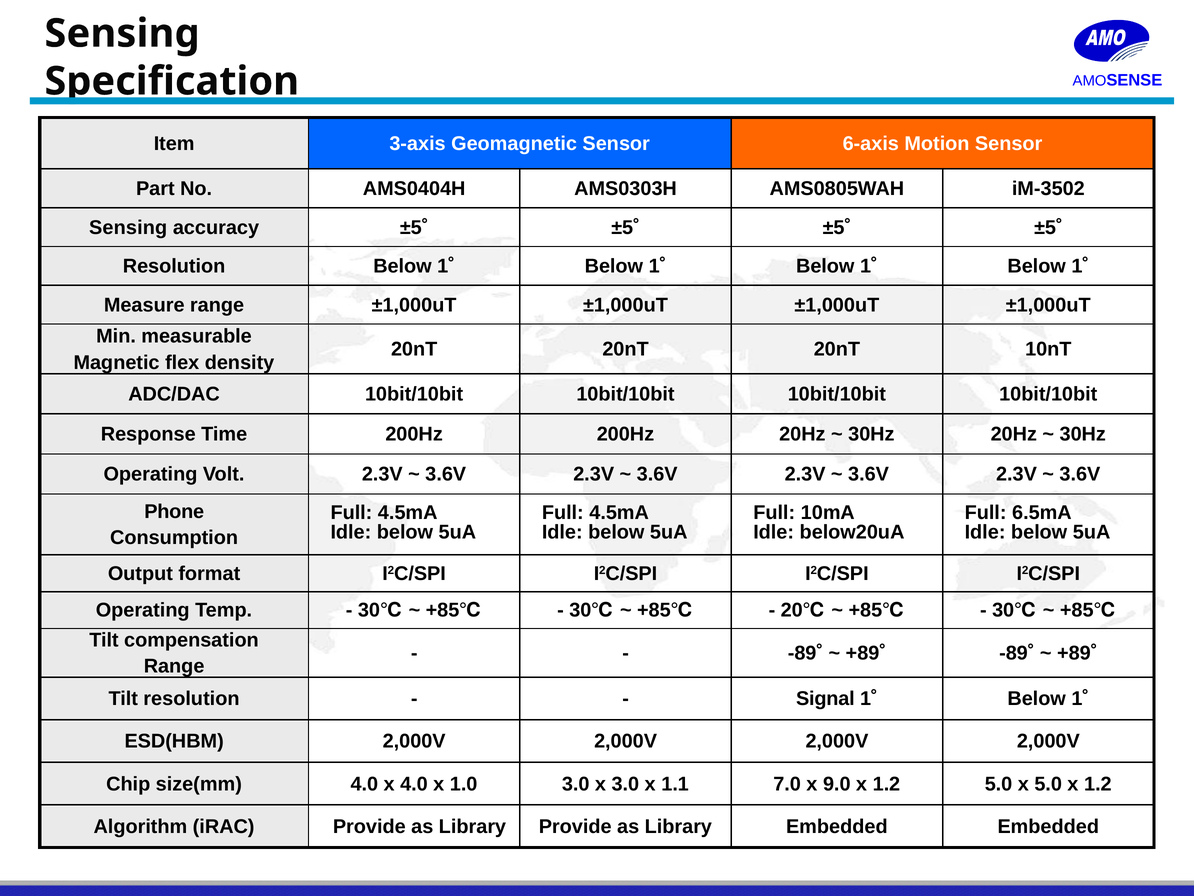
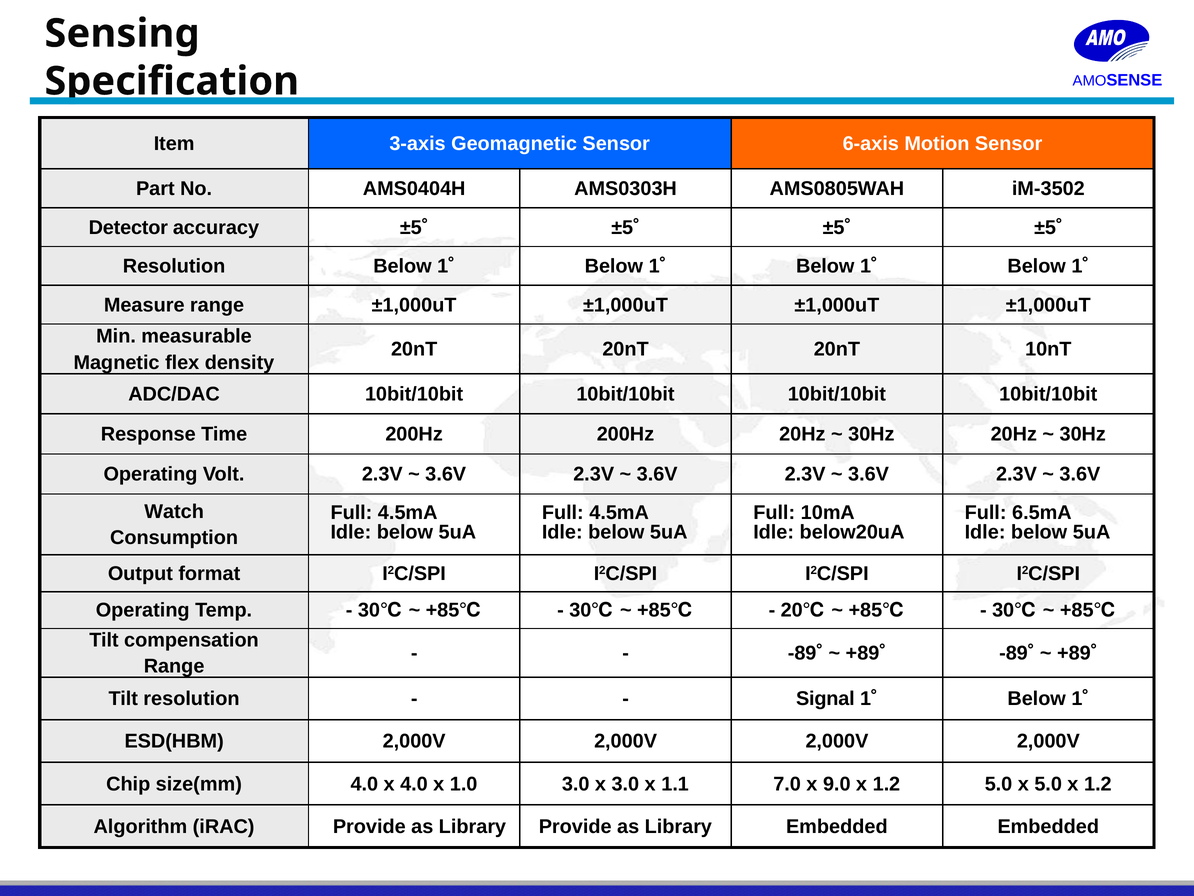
Sensing at (128, 227): Sensing -> Detector
Phone: Phone -> Watch
